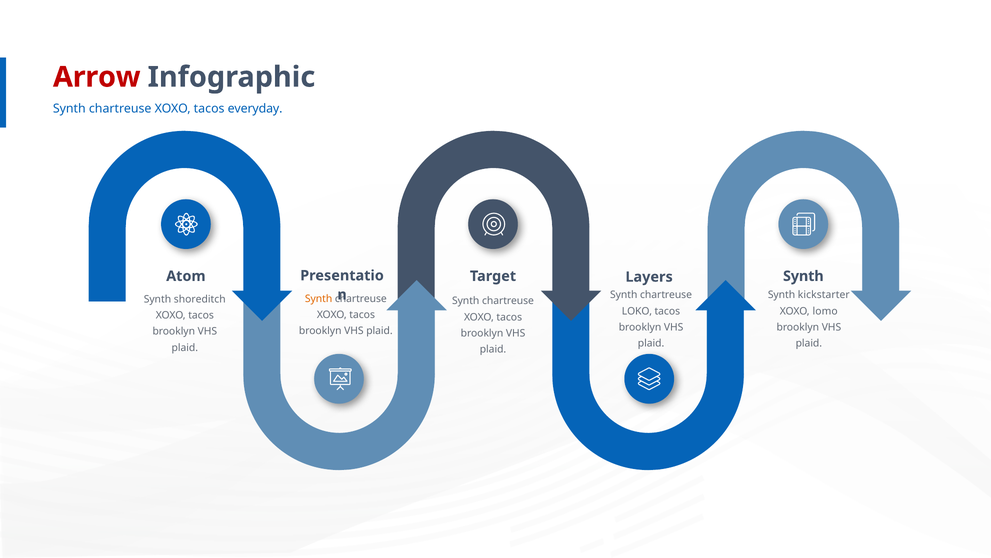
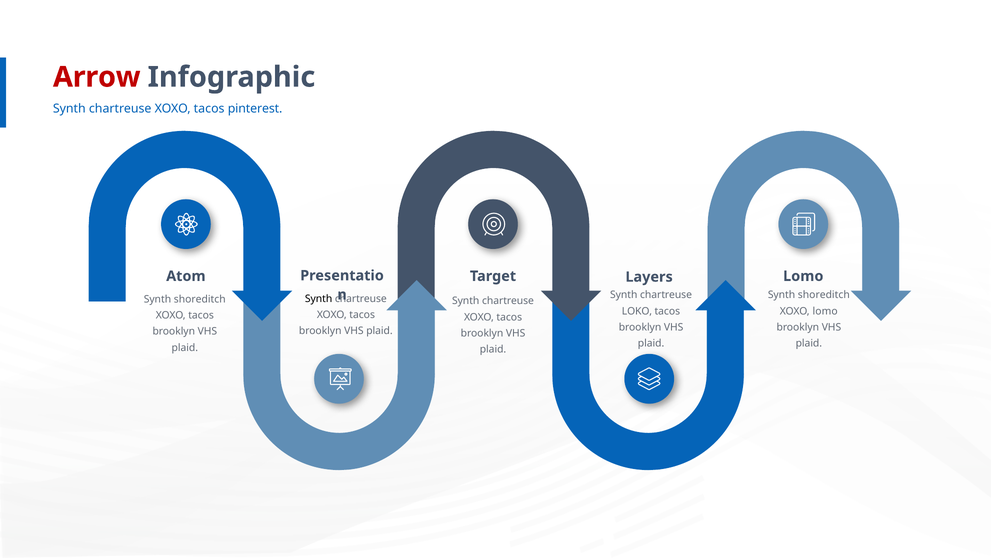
everyday: everyday -> pinterest
Synth at (803, 276): Synth -> Lomo
kickstarter at (824, 295): kickstarter -> shoreditch
Synth at (319, 298) colour: orange -> black
